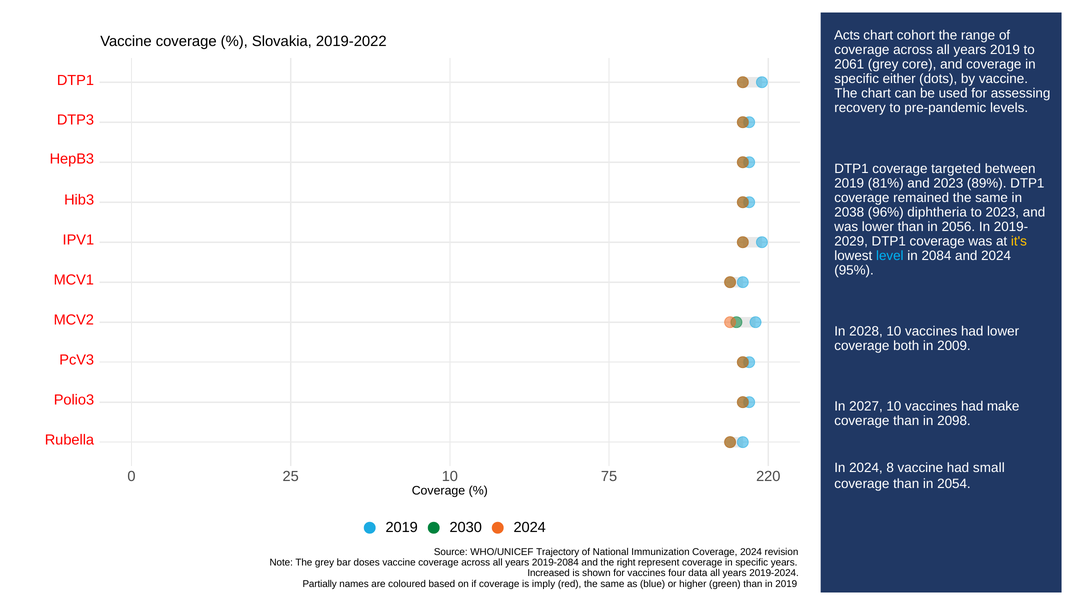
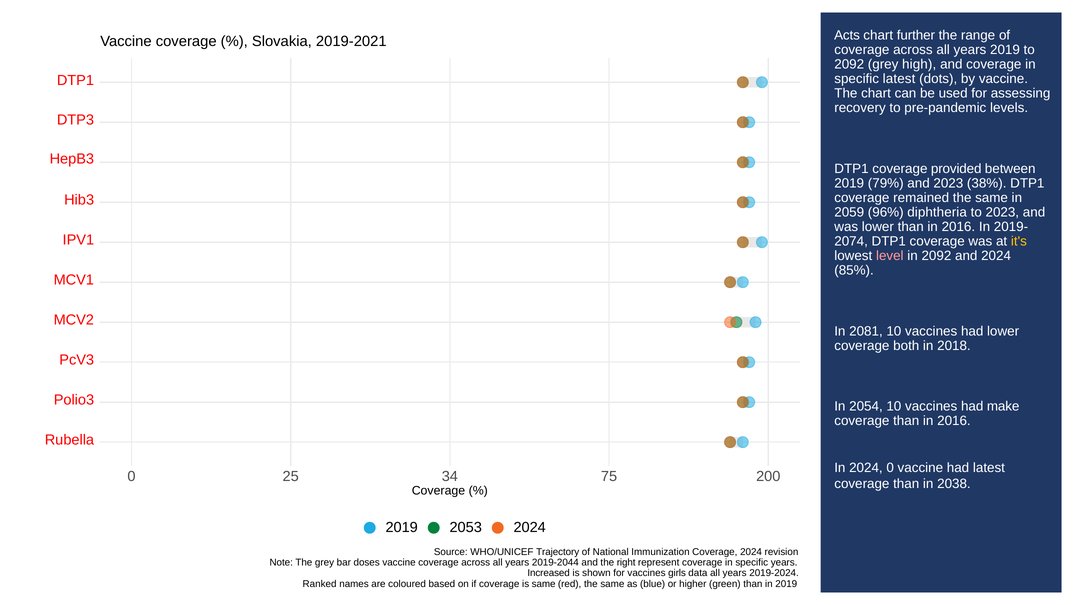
cohort: cohort -> further
2019-2022: 2019-2022 -> 2019-2021
2061 at (849, 64): 2061 -> 2092
core: core -> high
specific either: either -> latest
targeted: targeted -> provided
81%: 81% -> 79%
89%: 89% -> 38%
2038: 2038 -> 2059
lower than in 2056: 2056 -> 2016
2029: 2029 -> 2074
level colour: light blue -> pink
in 2084: 2084 -> 2092
95%: 95% -> 85%
2028: 2028 -> 2081
2009: 2009 -> 2018
2027: 2027 -> 2054
coverage than in 2098: 2098 -> 2016
2024 8: 8 -> 0
had small: small -> latest
25 10: 10 -> 34
220: 220 -> 200
2054: 2054 -> 2038
2030: 2030 -> 2053
2019-2084: 2019-2084 -> 2019-2044
four: four -> girls
Partially: Partially -> Ranked
is imply: imply -> same
